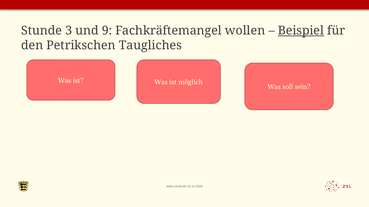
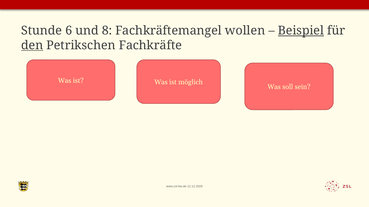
3: 3 -> 6
9: 9 -> 8
den underline: none -> present
Taugliches: Taugliches -> Fachkräfte
